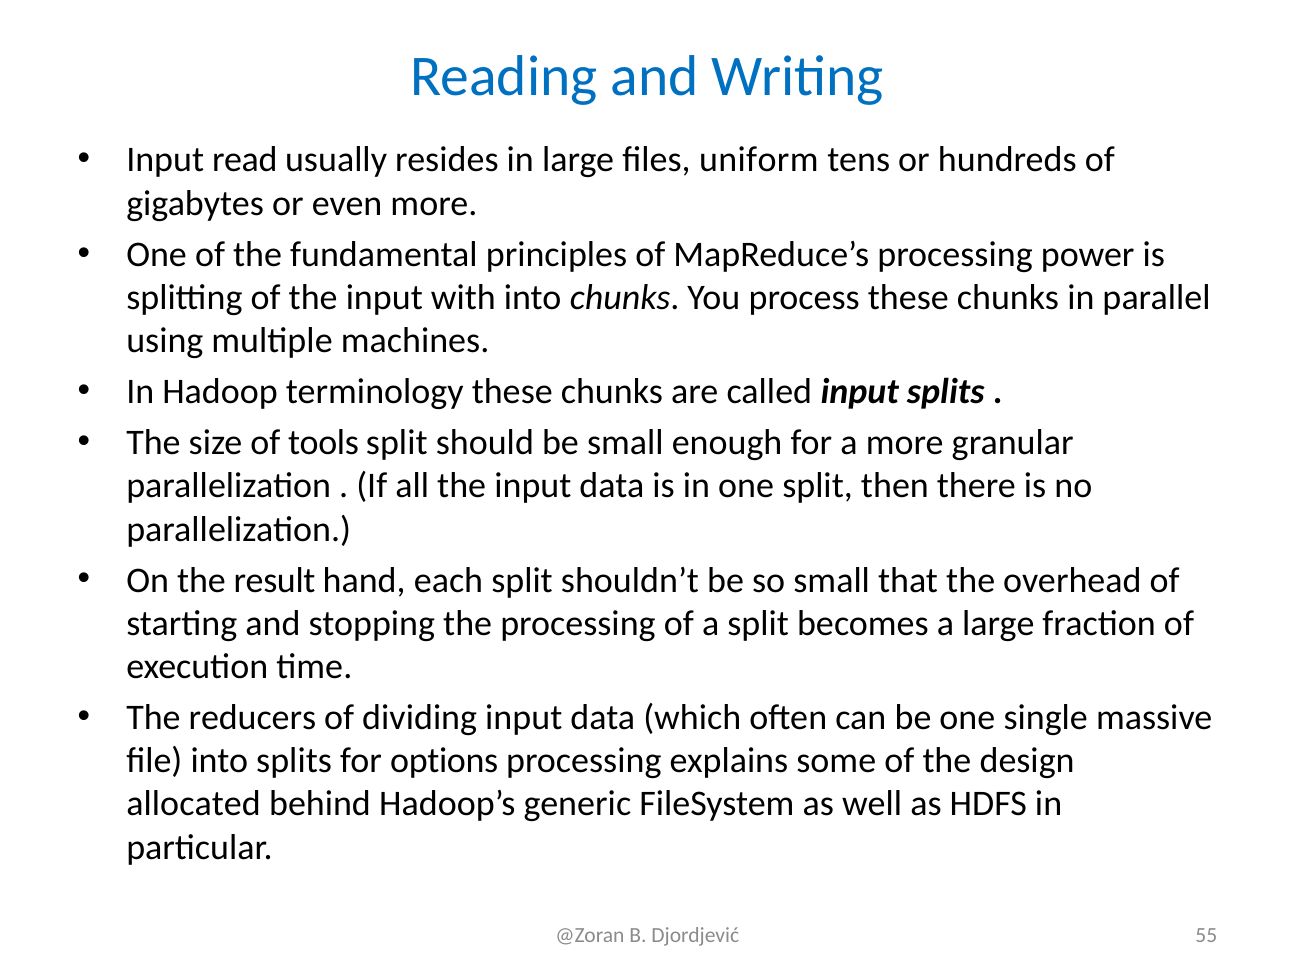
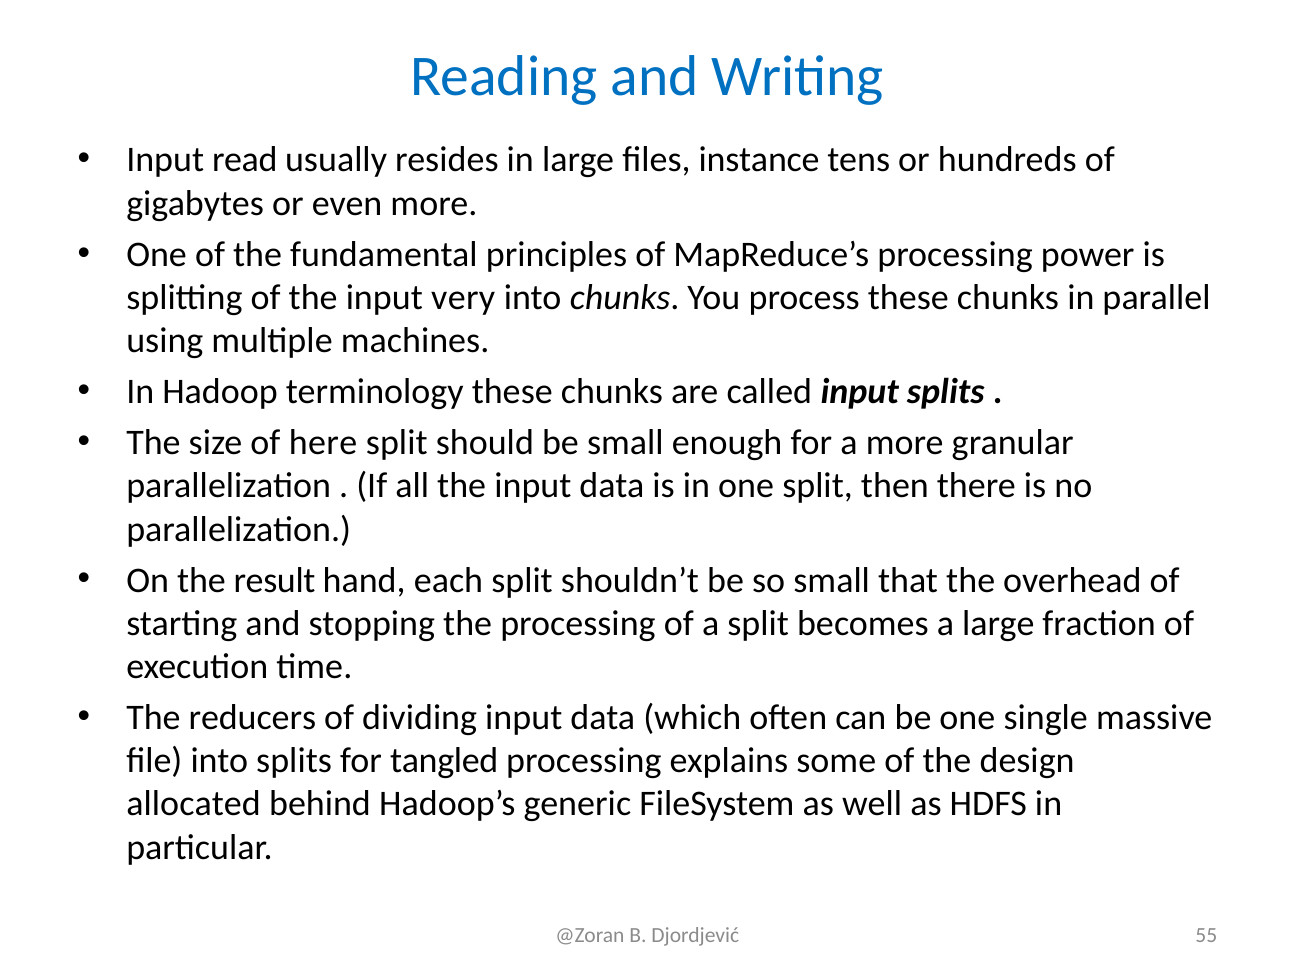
uniform: uniform -> instance
with: with -> very
tools: tools -> here
options: options -> tangled
